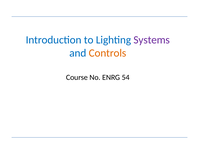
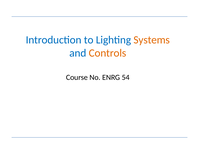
Systems colour: purple -> orange
